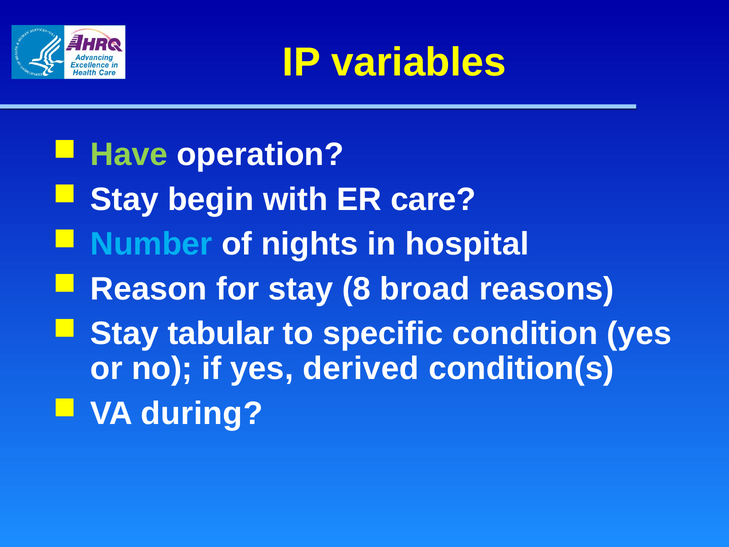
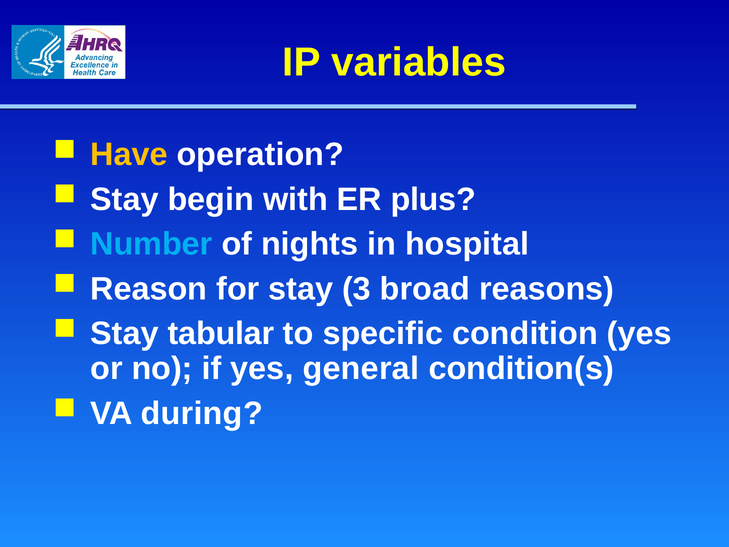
Have colour: light green -> yellow
care: care -> plus
8: 8 -> 3
derived: derived -> general
